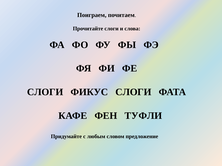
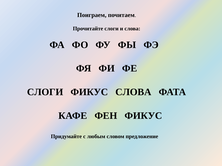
ФИКУС СЛОГИ: СЛОГИ -> СЛОВА
ФЕН ТУФЛИ: ТУФЛИ -> ФИКУС
